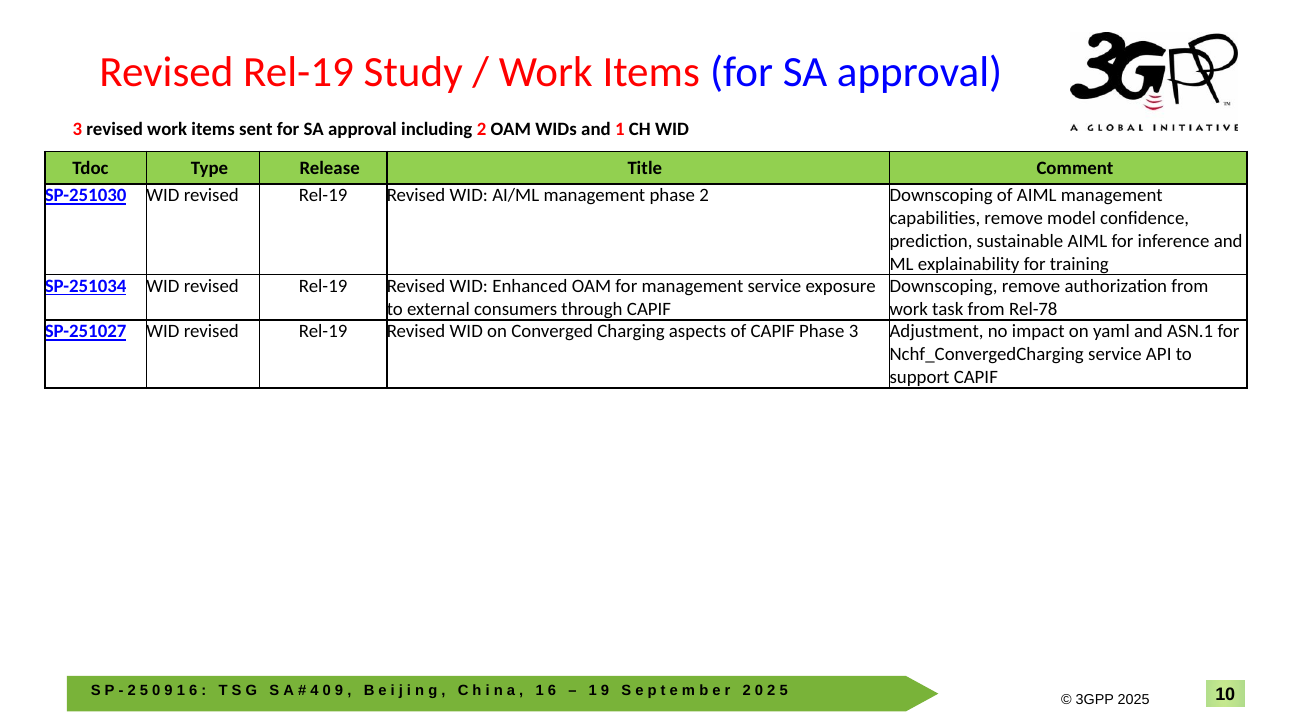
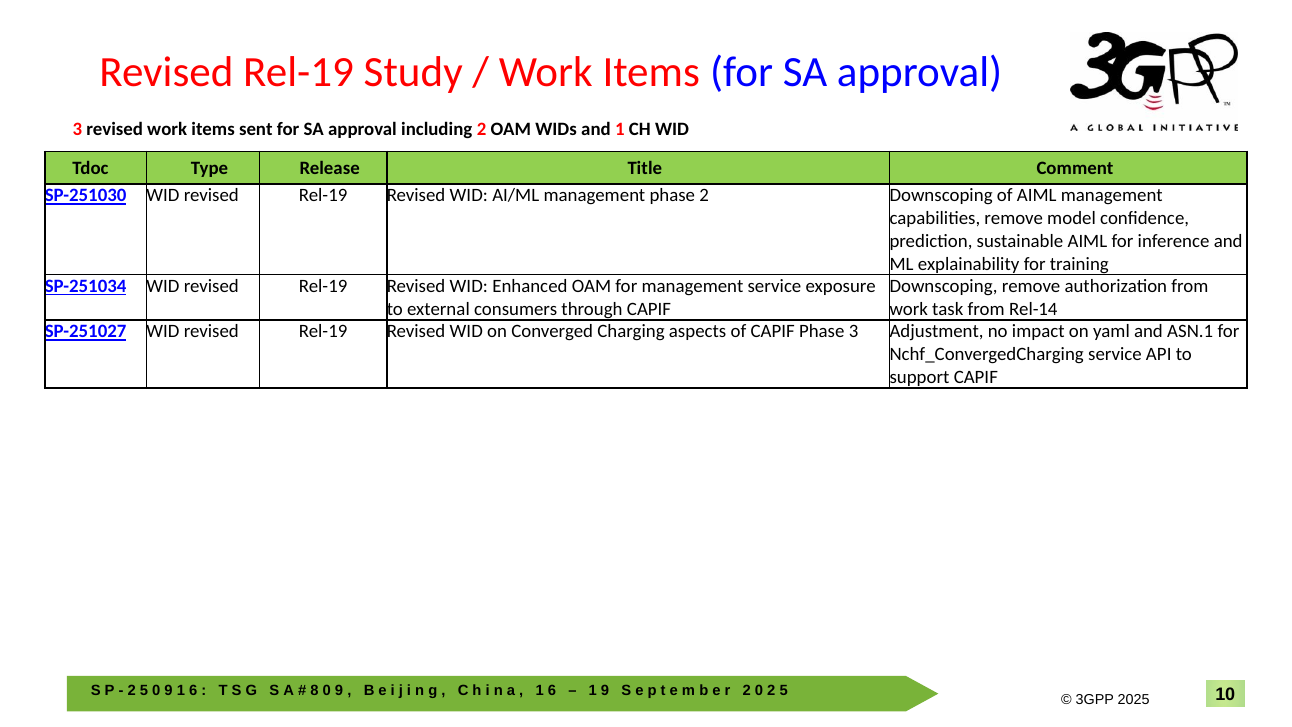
Rel-78: Rel-78 -> Rel-14
4: 4 -> 8
